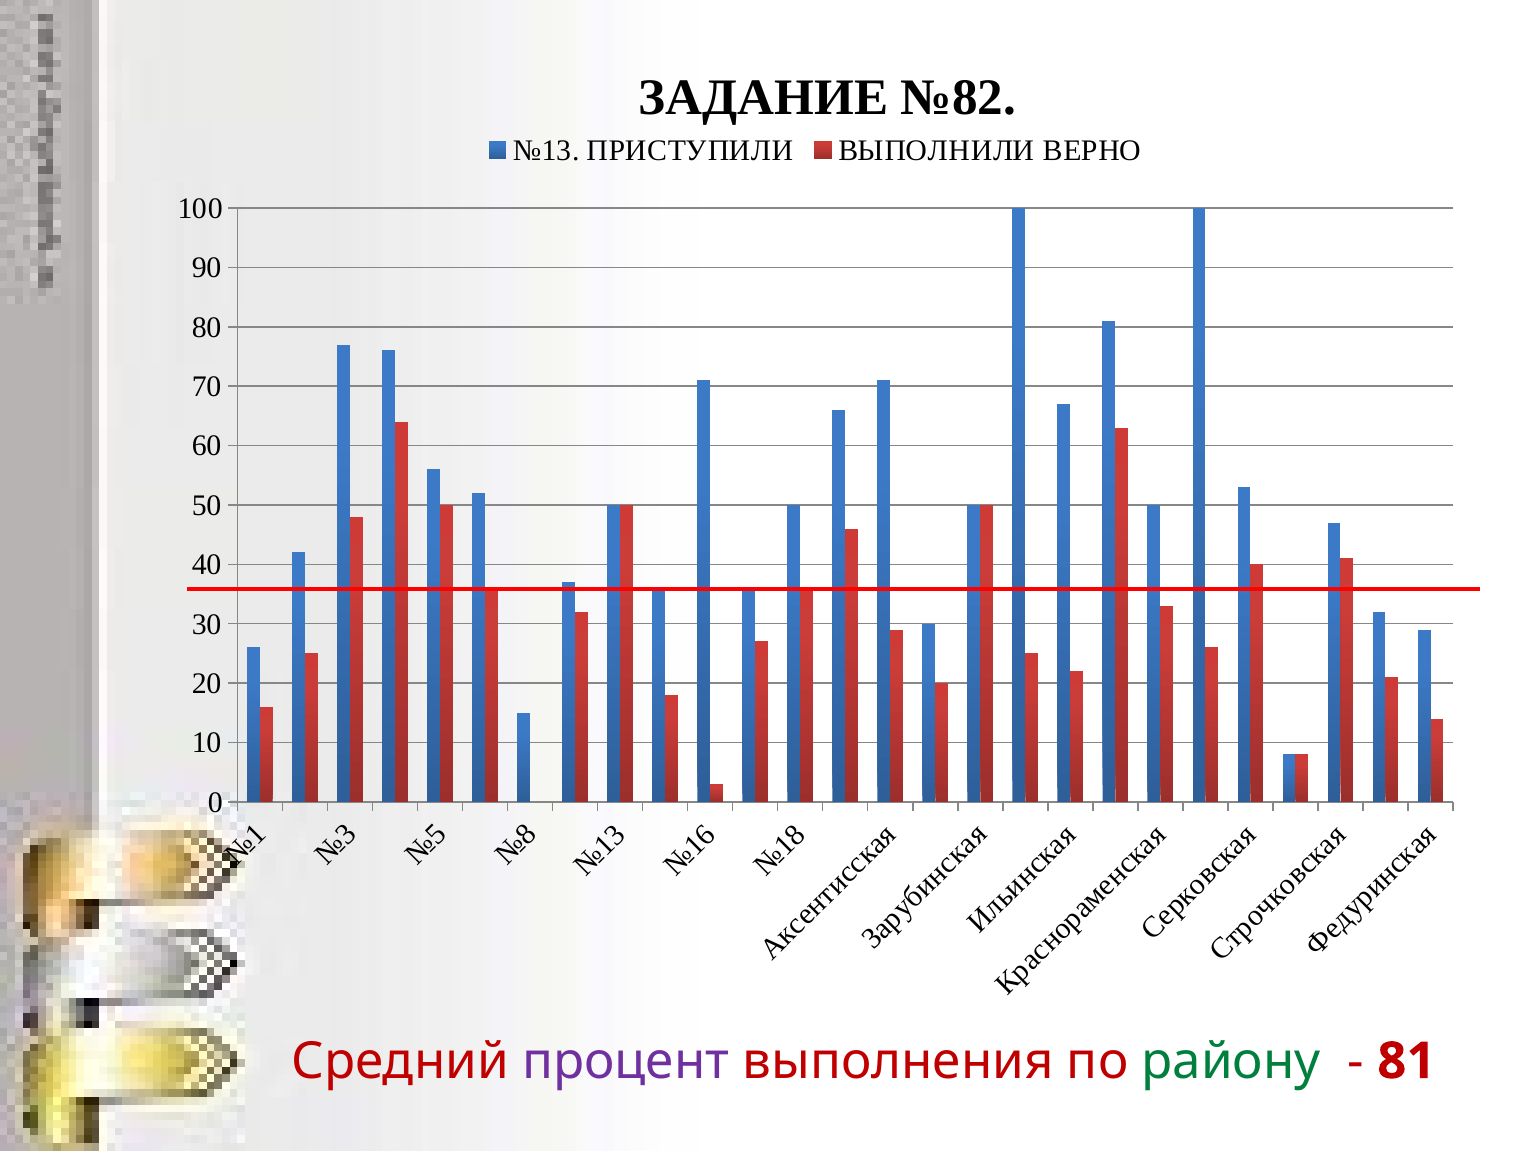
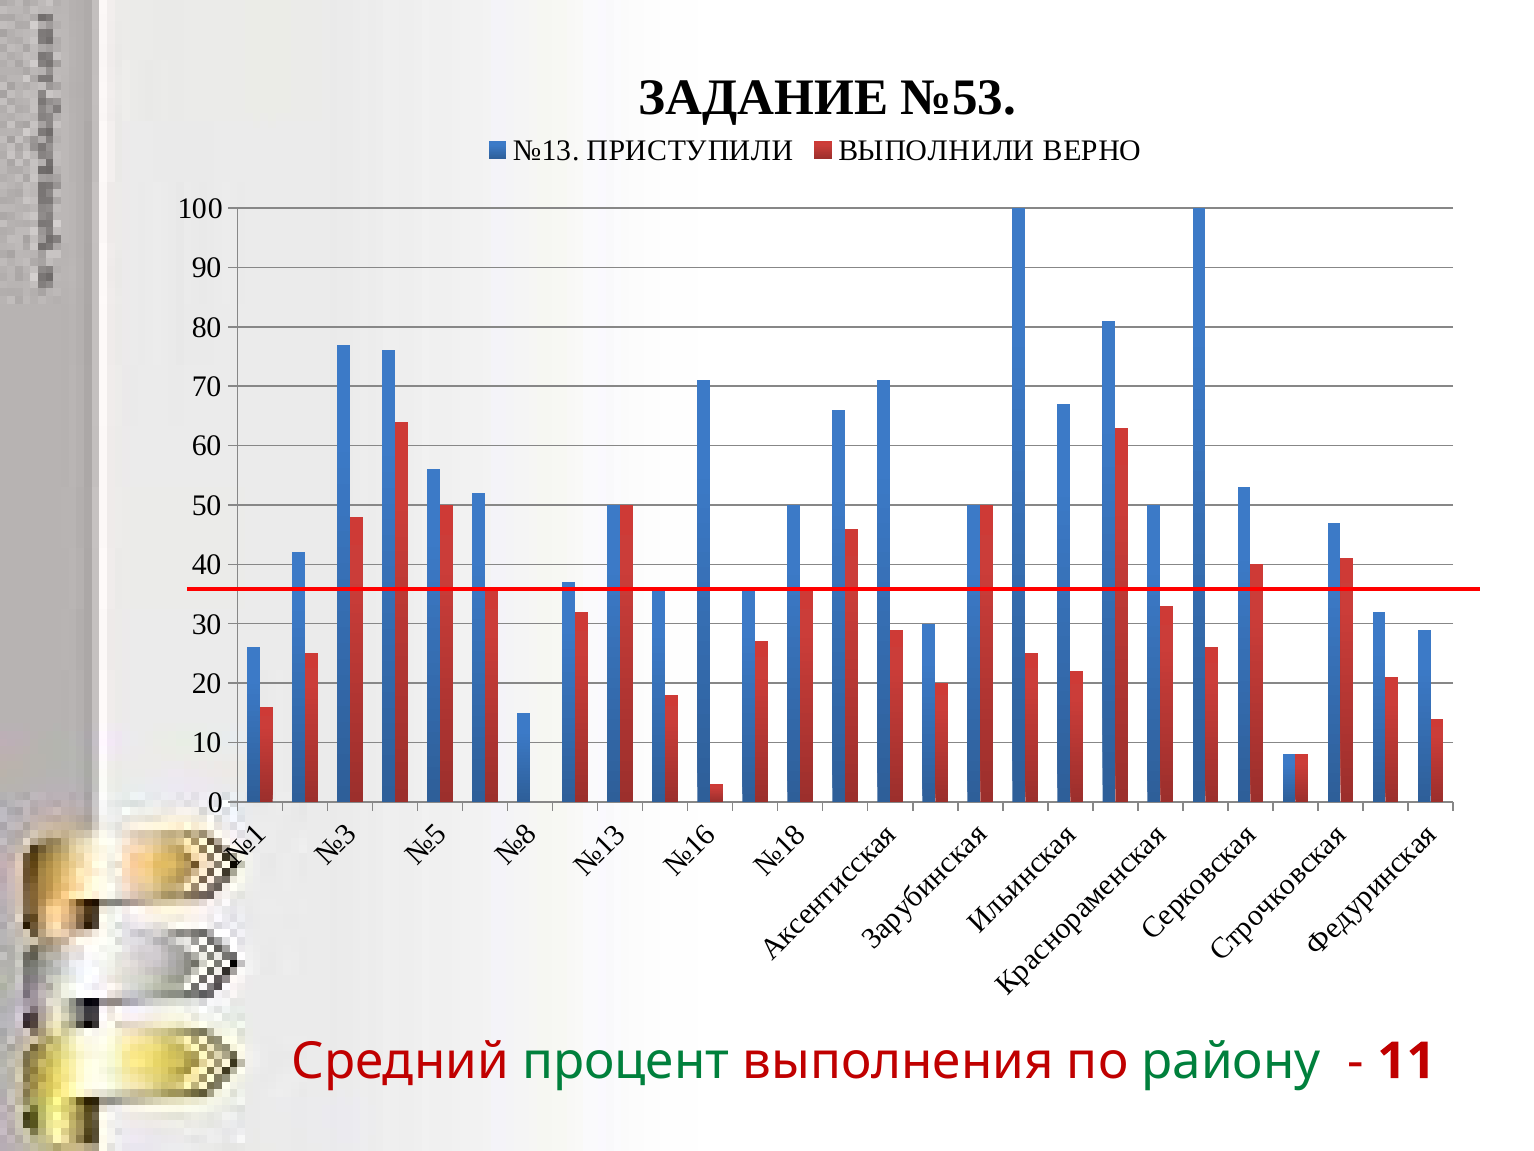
№82: №82 -> №53
процент colour: purple -> green
81: 81 -> 11
